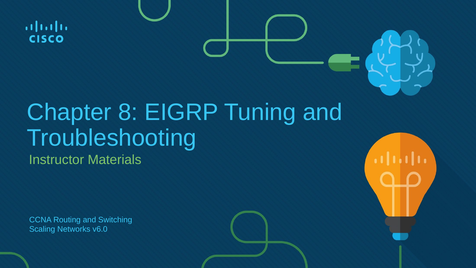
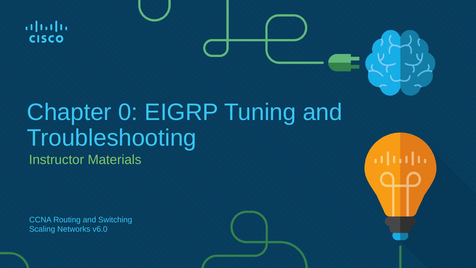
8: 8 -> 0
